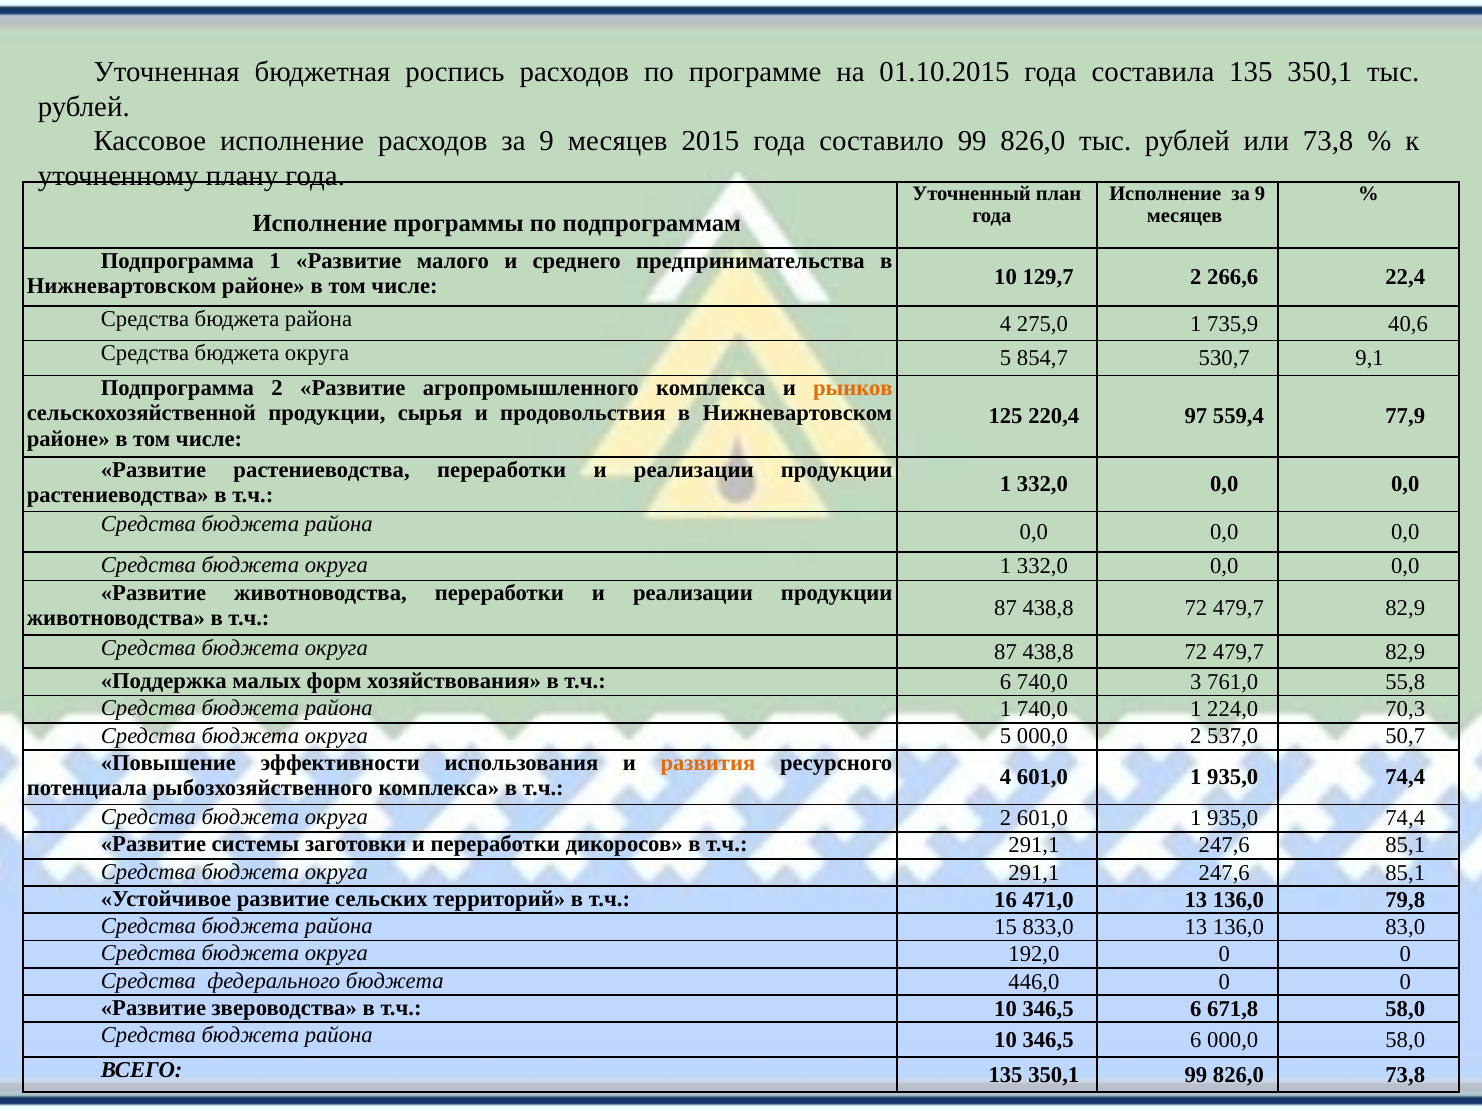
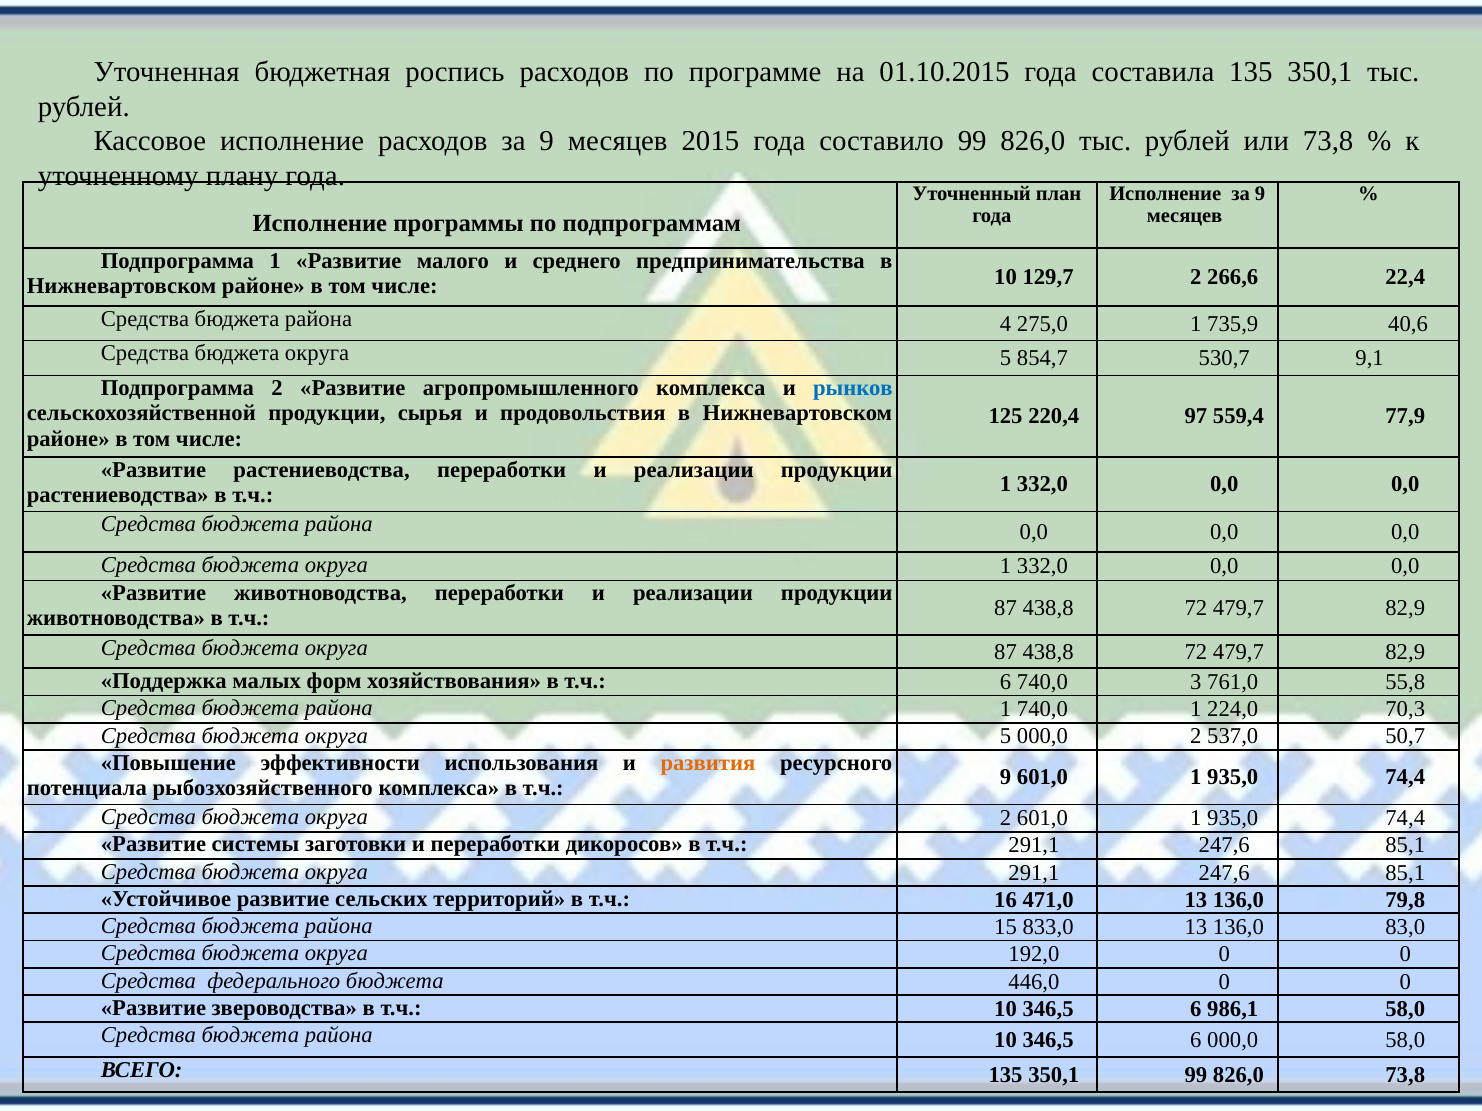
рынков colour: orange -> blue
т.ч 4: 4 -> 9
671,8: 671,8 -> 986,1
